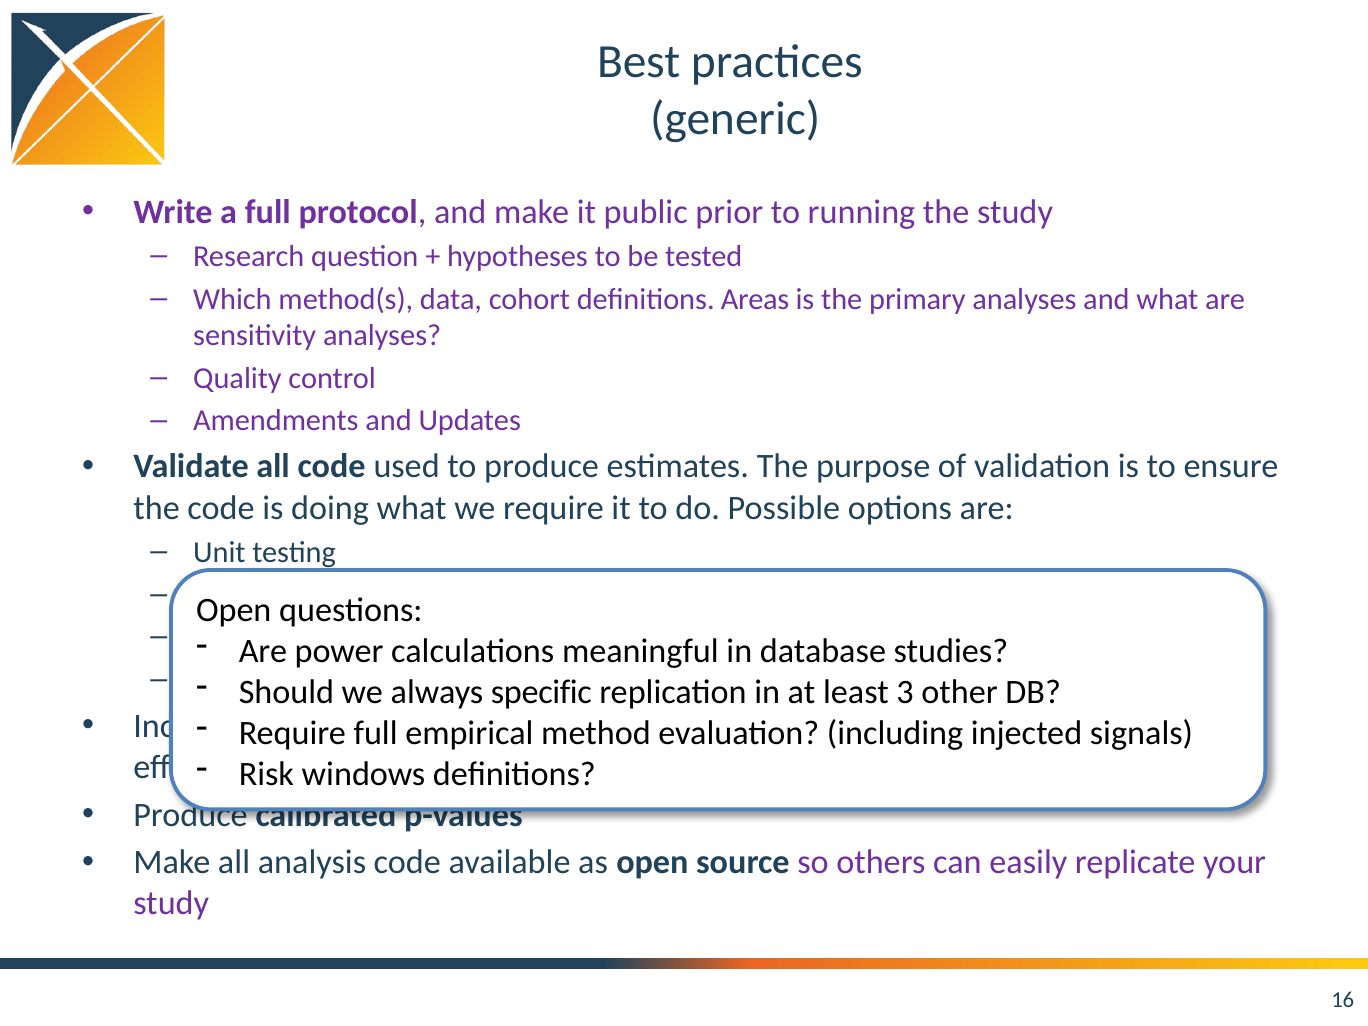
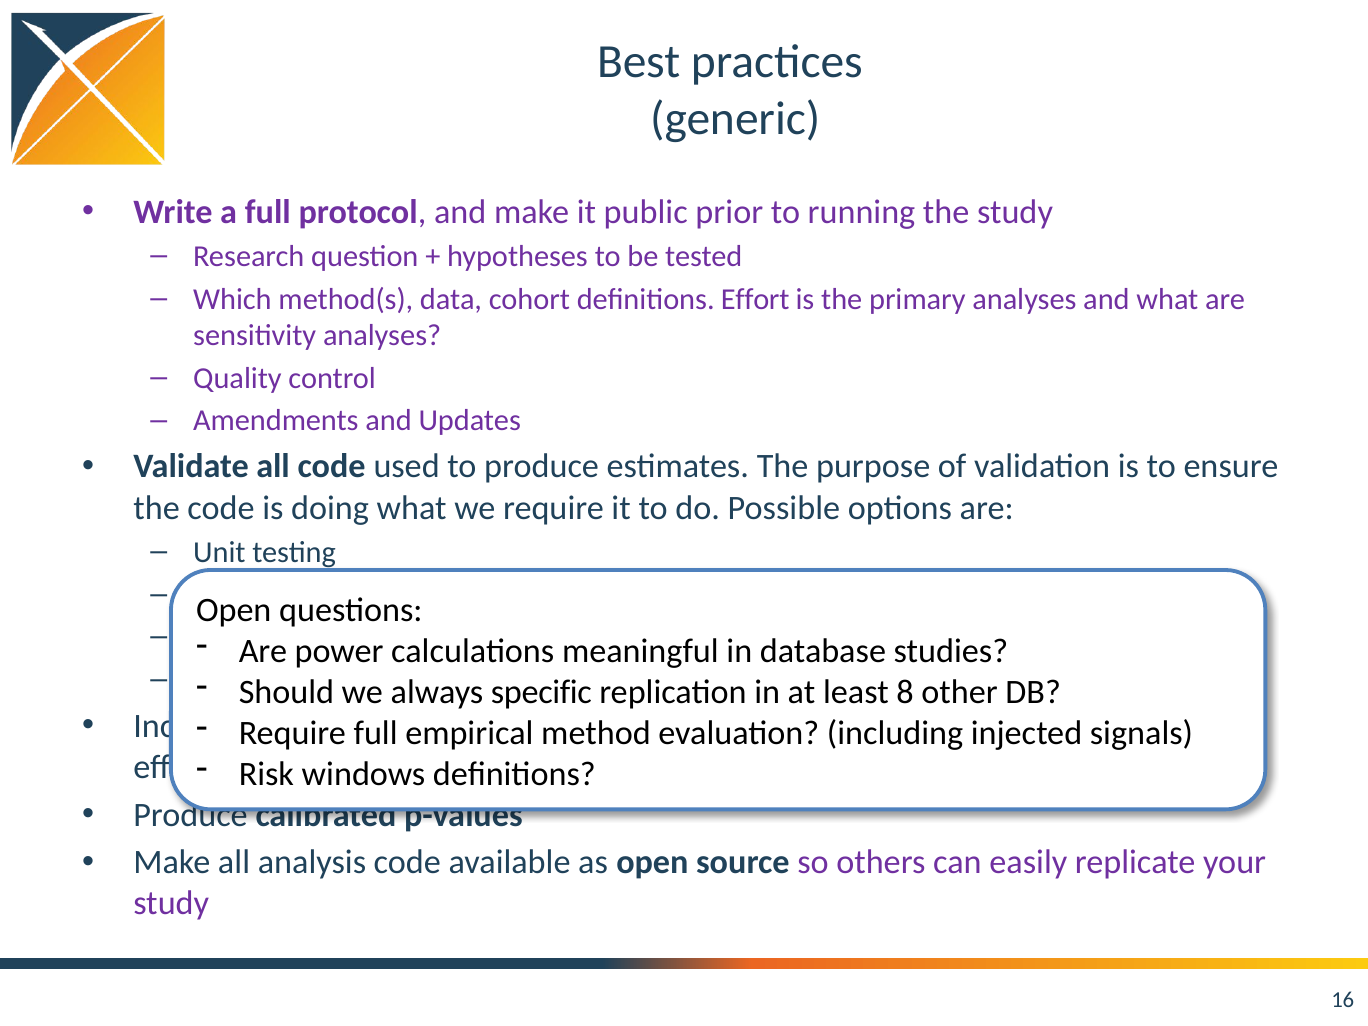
Areas: Areas -> Effort
3: 3 -> 8
